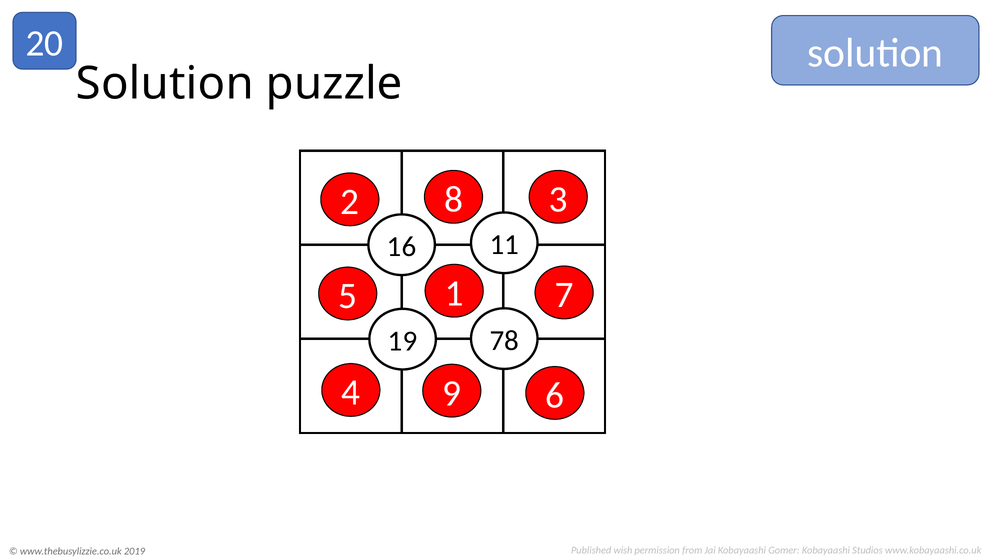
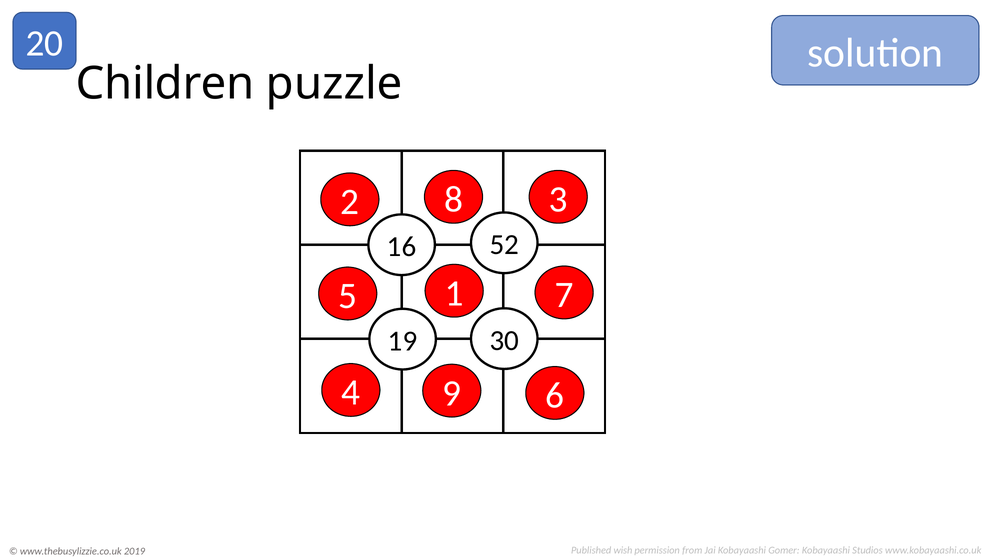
Solution at (165, 84): Solution -> Children
11: 11 -> 52
78: 78 -> 30
